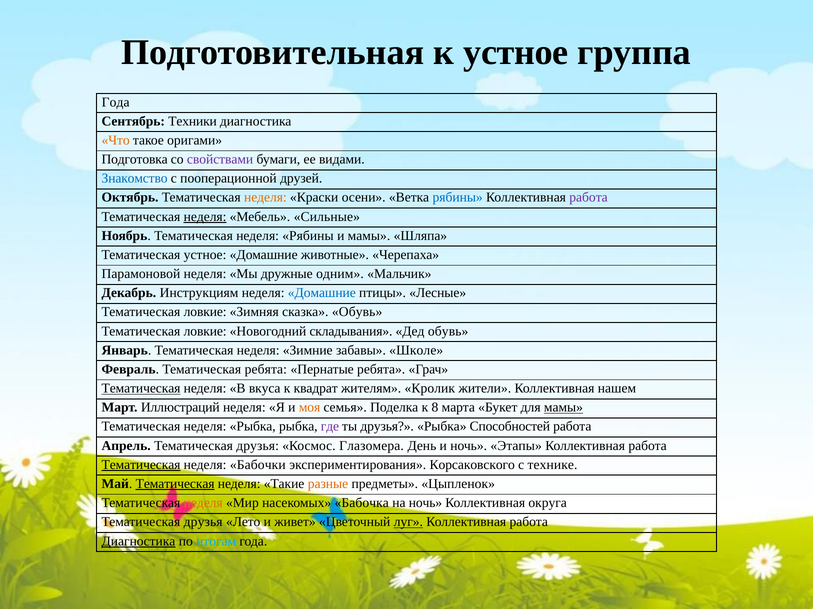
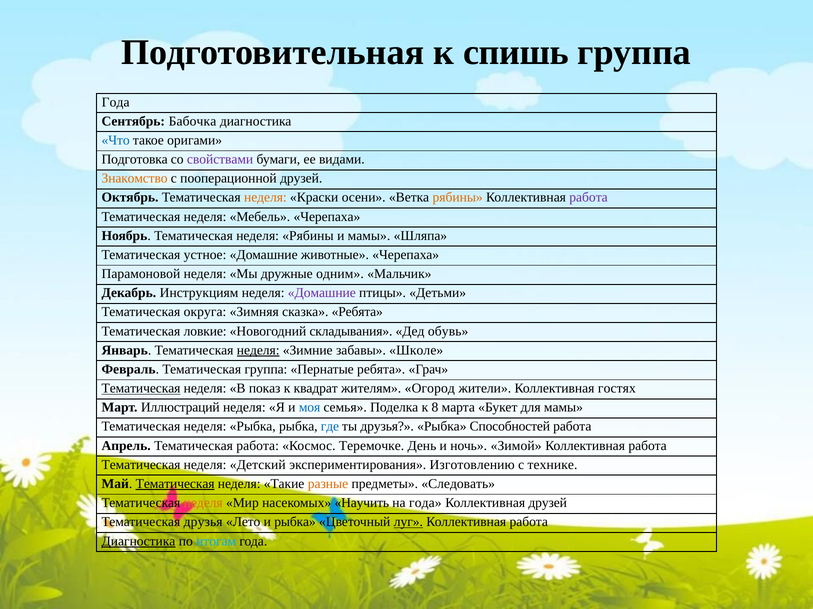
к устное: устное -> спишь
Техники: Техники -> Бабочка
Что colour: orange -> blue
Знакомство colour: blue -> orange
рябины at (458, 198) colour: blue -> orange
неделя at (205, 217) underline: present -> none
Мебель Сильные: Сильные -> Черепаха
Домашние at (322, 293) colour: blue -> purple
Лесные: Лесные -> Детьми
ловкие at (205, 312): ловкие -> округа
сказка Обувь: Обувь -> Ребята
неделя at (258, 351) underline: none -> present
Тематическая ребята: ребята -> группа
вкуса: вкуса -> показ
Кролик: Кролик -> Огород
нашем: нашем -> гостях
моя colour: orange -> blue
мамы at (563, 408) underline: present -> none
где colour: purple -> blue
Апрель Тематическая друзья: друзья -> работа
Глазомера: Глазомера -> Теремочке
Этапы: Этапы -> Зимой
Тематическая at (141, 465) underline: present -> none
Бабочки: Бабочки -> Детский
Корсаковского: Корсаковского -> Изготовлению
Цыпленок: Цыпленок -> Следовать
Бабочка: Бабочка -> Научить
на ночь: ночь -> года
Коллективная округа: округа -> друзей
и живет: живет -> рыбка
